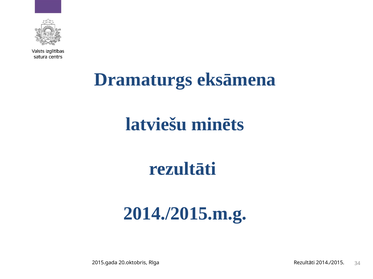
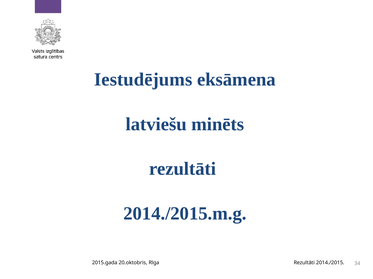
Dramaturgs: Dramaturgs -> Iestudējums
